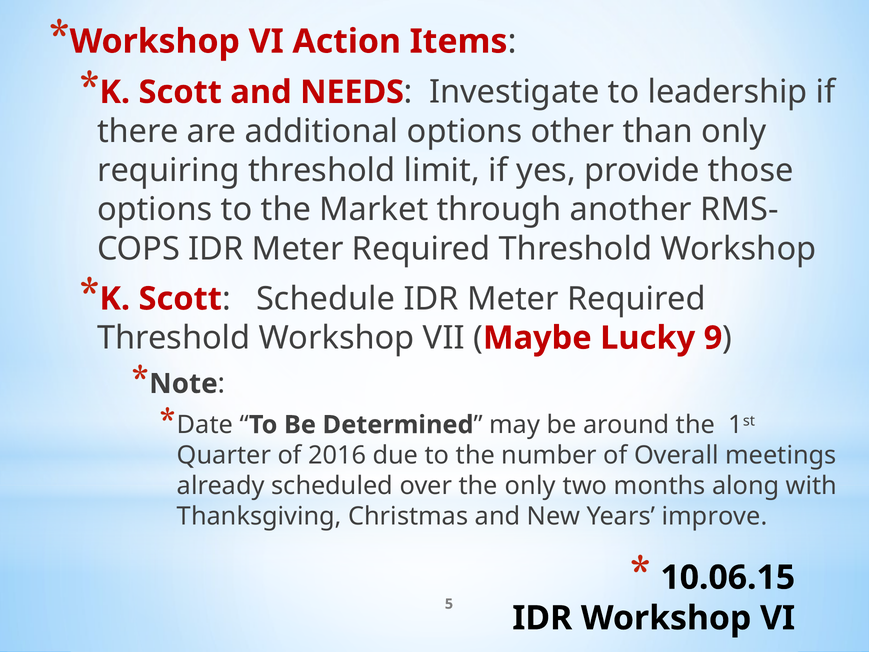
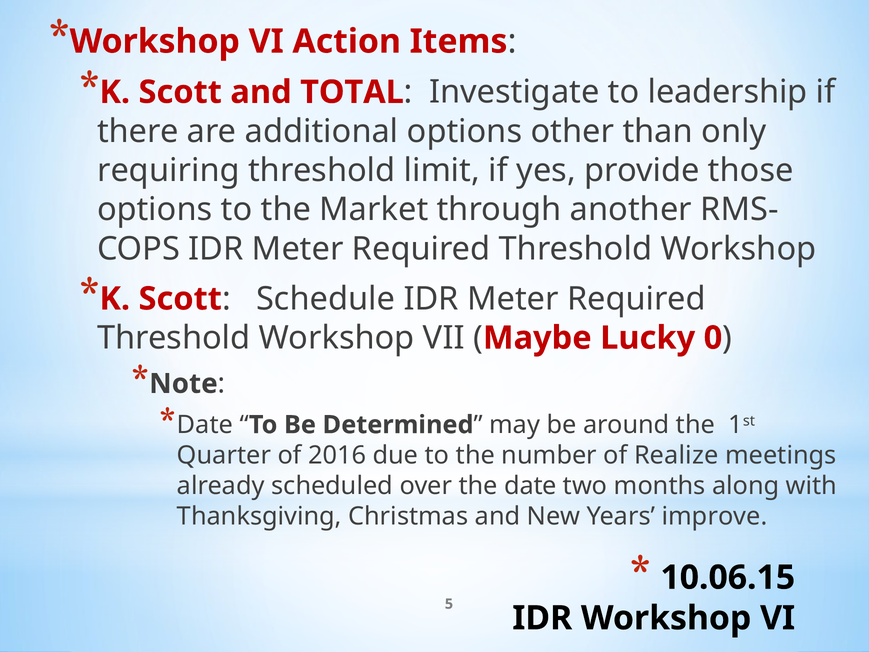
NEEDS: NEEDS -> TOTAL
9: 9 -> 0
Overall: Overall -> Realize
the only: only -> date
